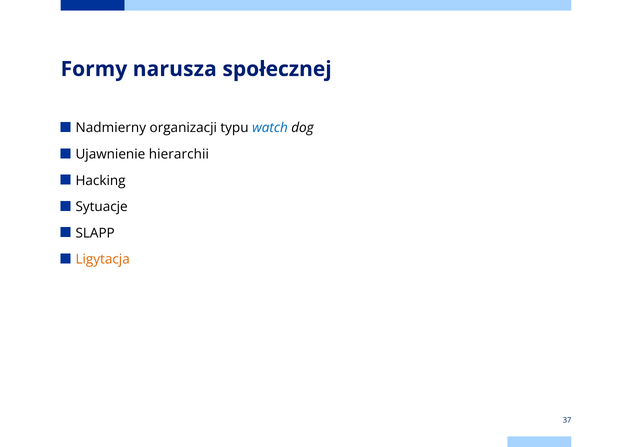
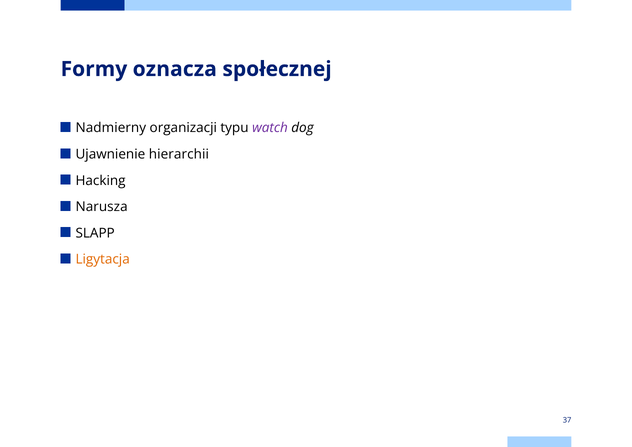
narusza: narusza -> oznacza
watch colour: blue -> purple
Sytuacje: Sytuacje -> Narusza
